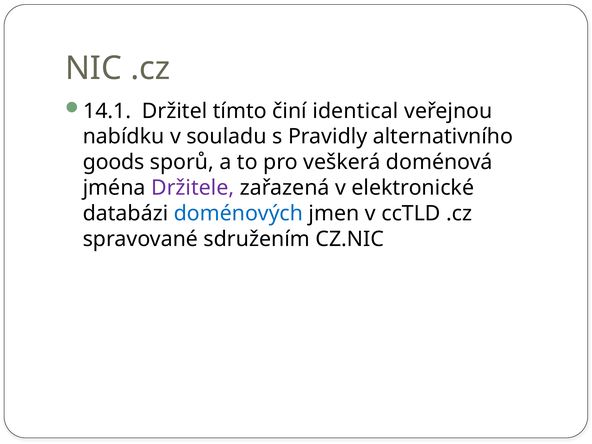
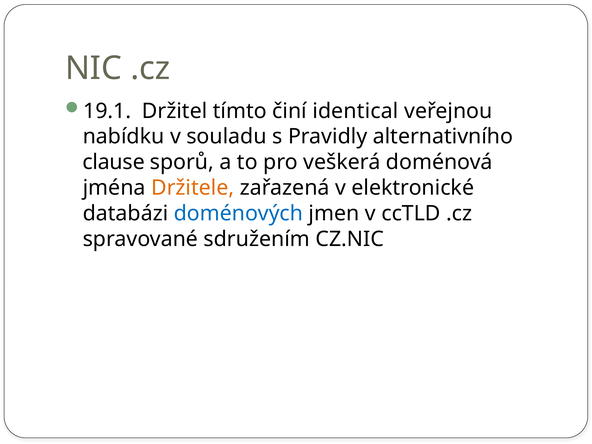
14.1: 14.1 -> 19.1
goods: goods -> clause
Držitele colour: purple -> orange
